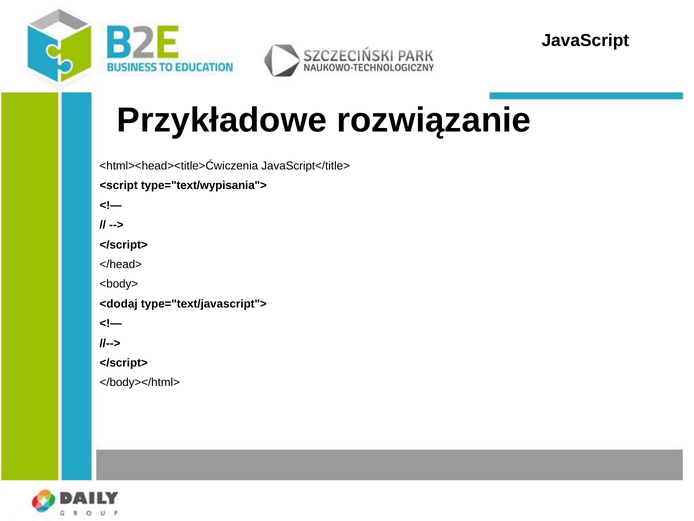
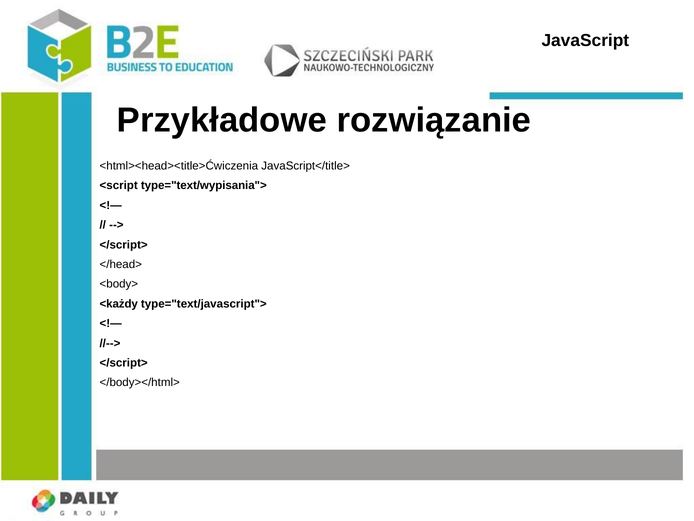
<dodaj: <dodaj -> <każdy
